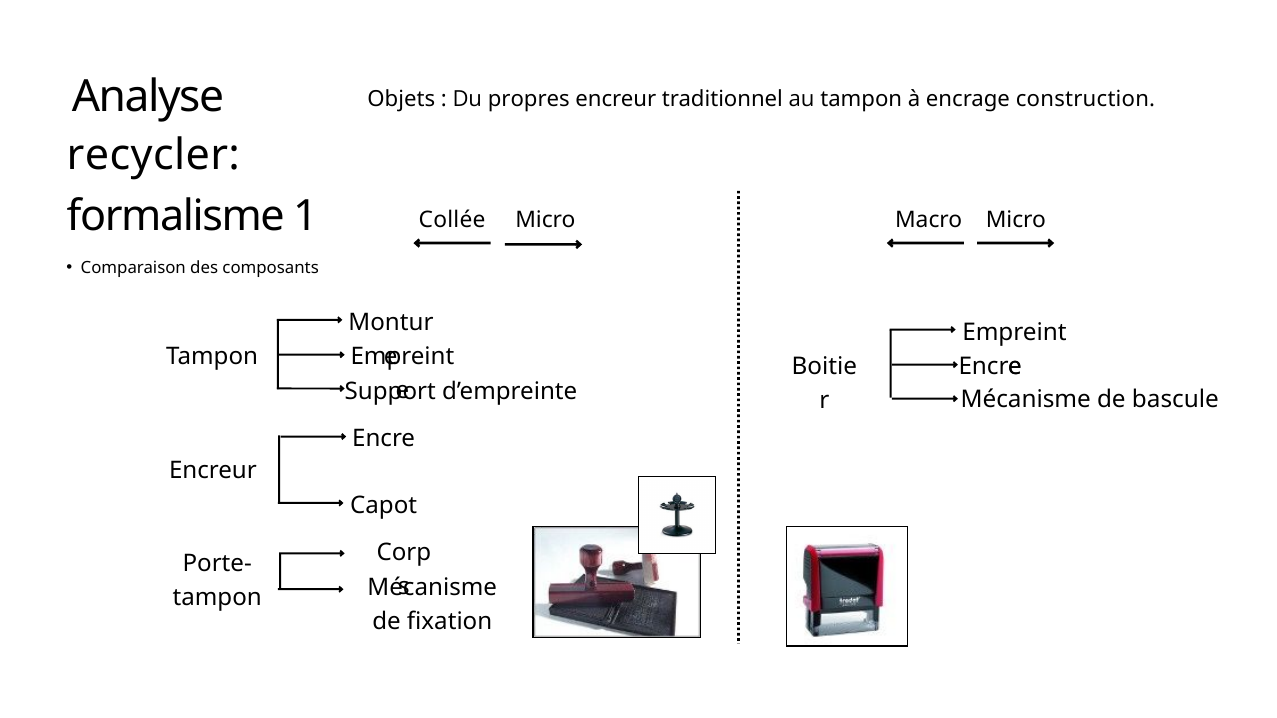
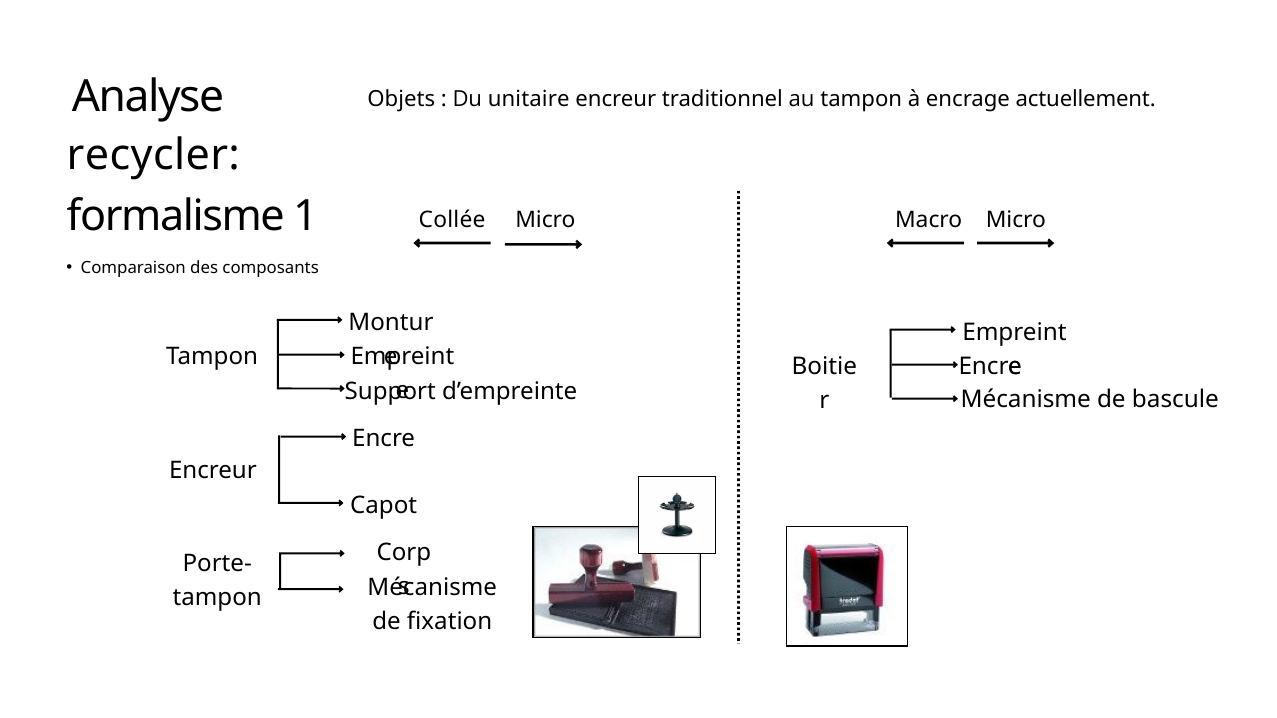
propres: propres -> unitaire
construction: construction -> actuellement
